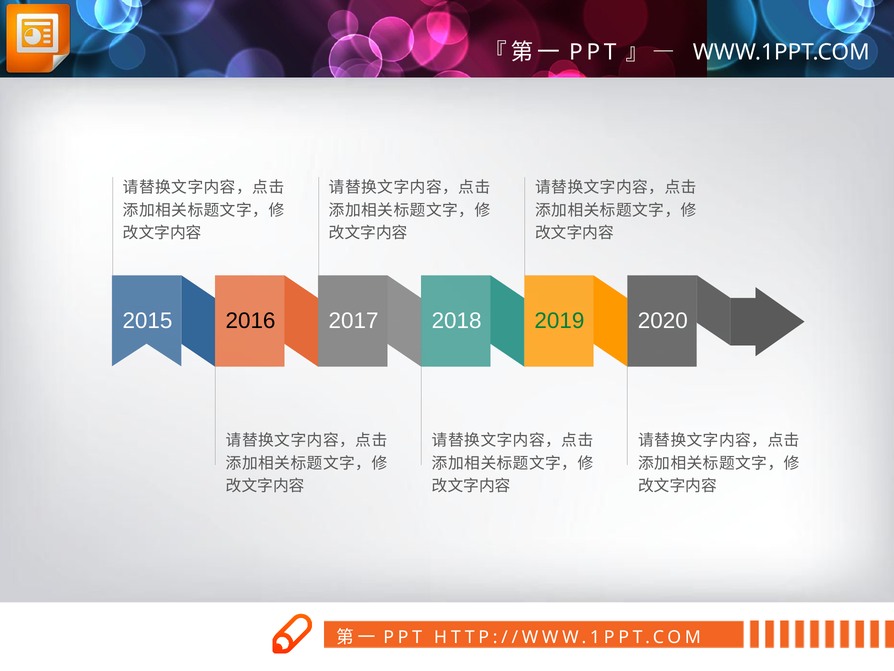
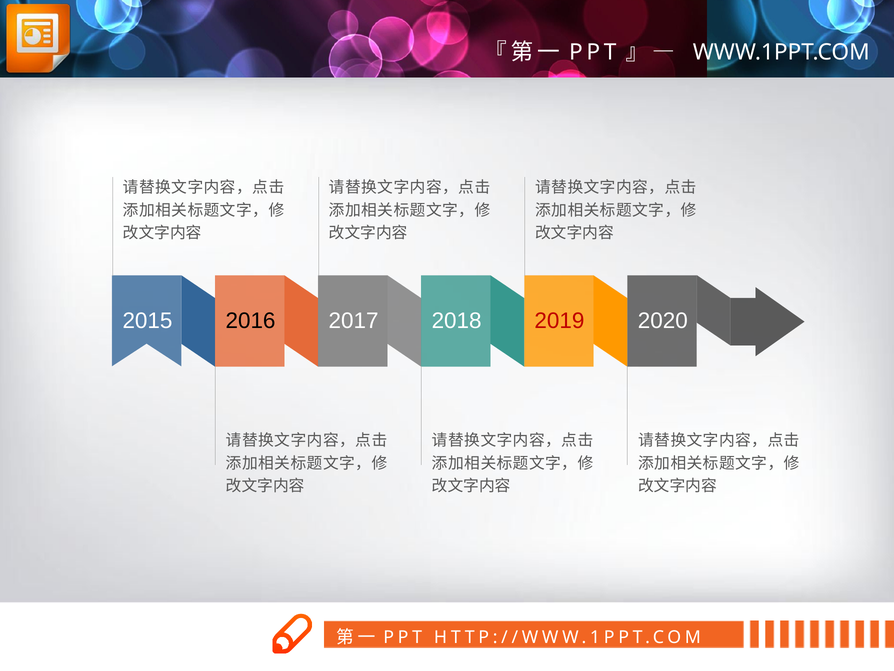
2019 colour: green -> red
